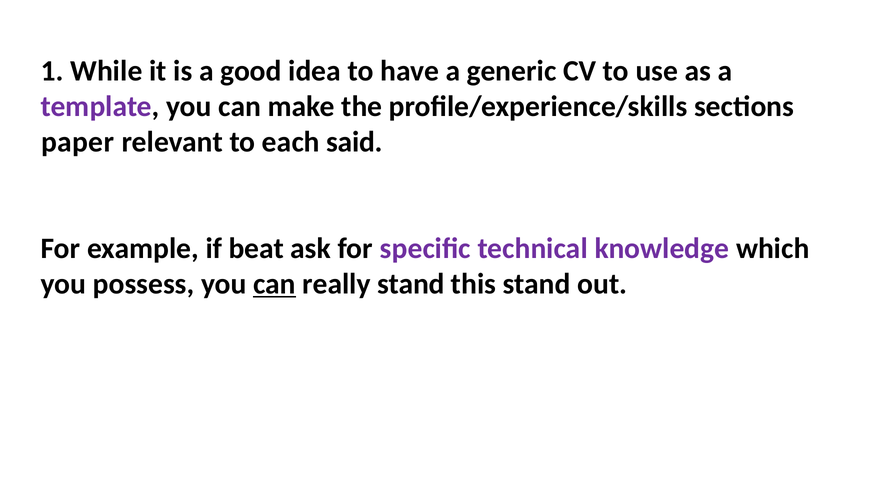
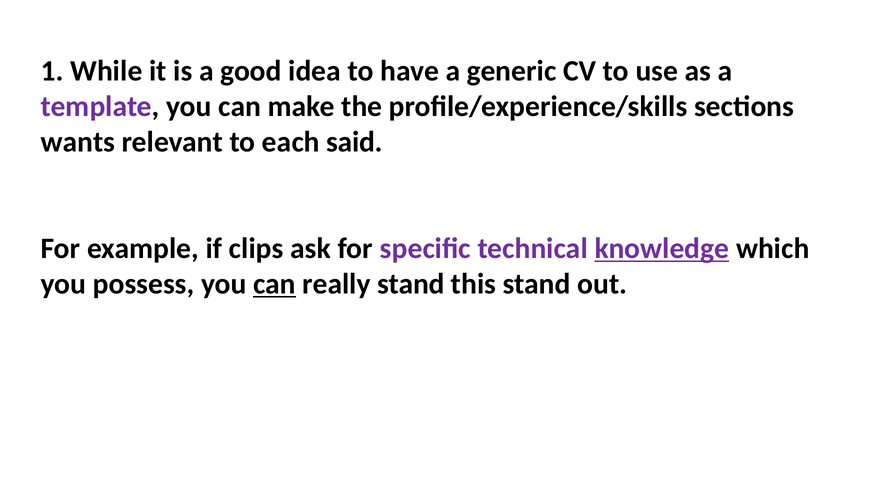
paper: paper -> wants
beat: beat -> clips
knowledge underline: none -> present
